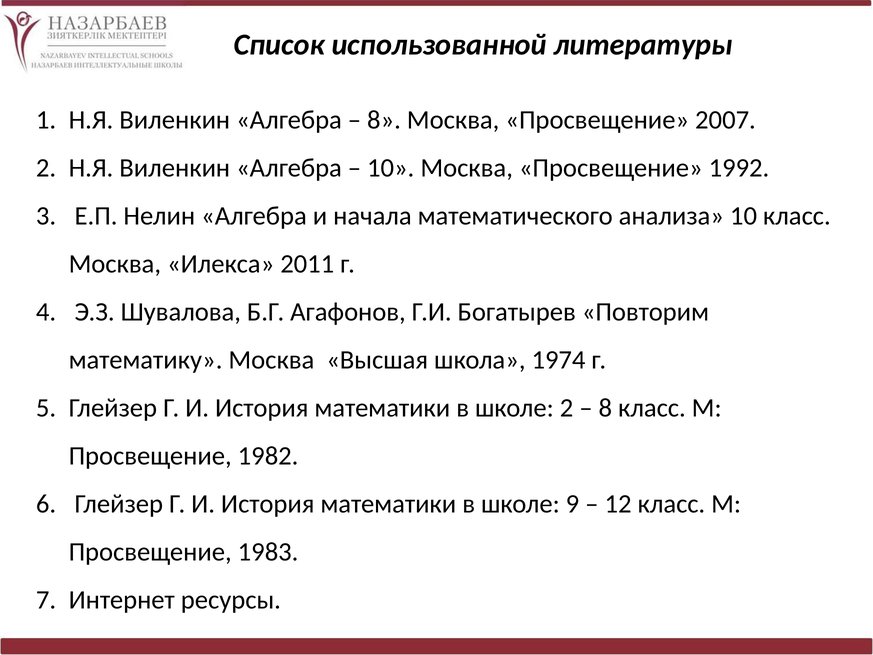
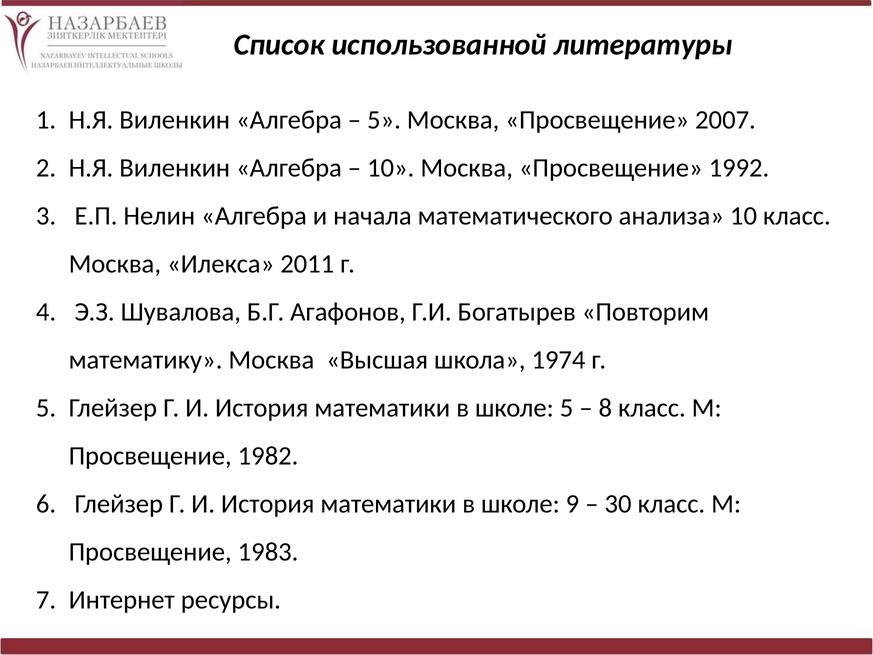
8 at (384, 120): 8 -> 5
школе 2: 2 -> 5
12: 12 -> 30
